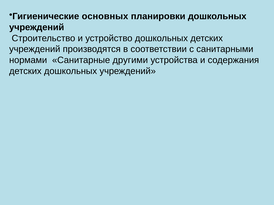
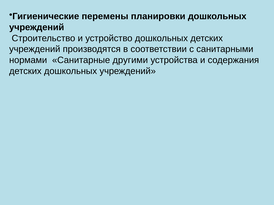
основных: основных -> перемены
